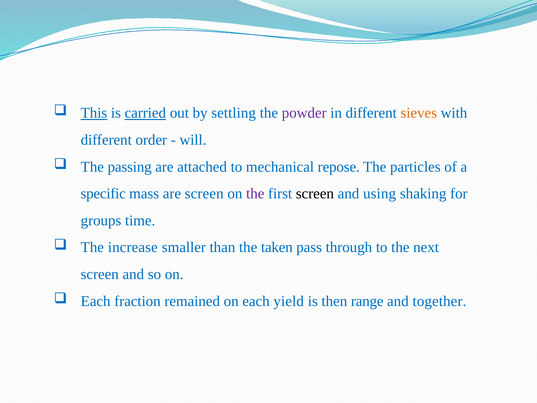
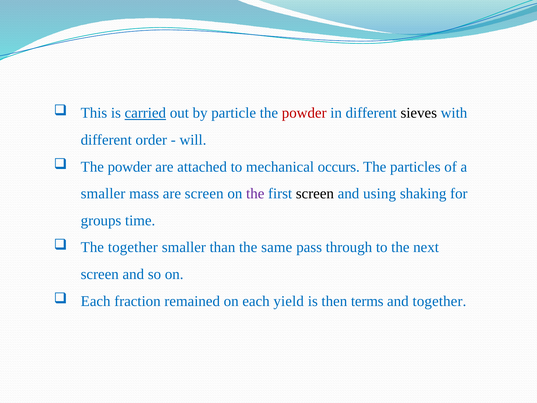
This underline: present -> none
settling: settling -> particle
powder at (304, 113) colour: purple -> red
sieves colour: orange -> black
passing at (130, 167): passing -> powder
repose: repose -> occurs
specific at (103, 194): specific -> smaller
The increase: increase -> together
taken: taken -> same
range: range -> terms
